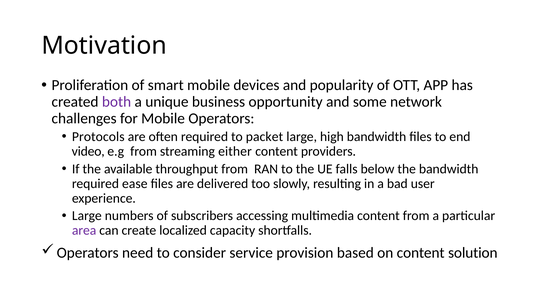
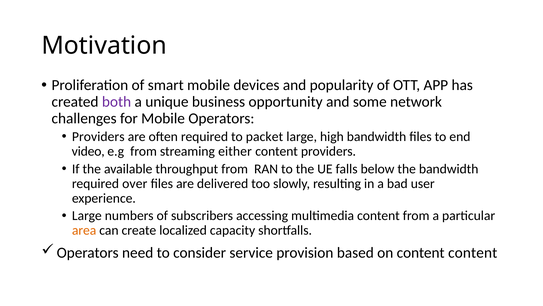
Protocols at (98, 136): Protocols -> Providers
ease: ease -> over
area colour: purple -> orange
content solution: solution -> content
